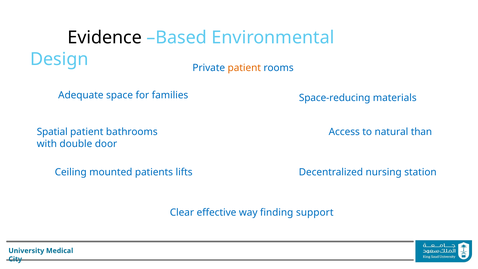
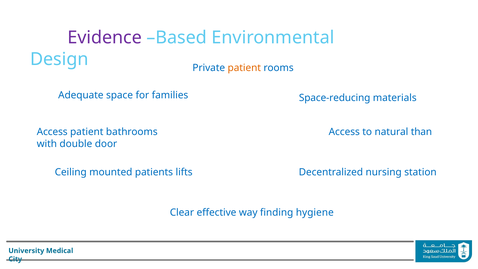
Evidence colour: black -> purple
Spatial at (52, 132): Spatial -> Access
support: support -> hygiene
